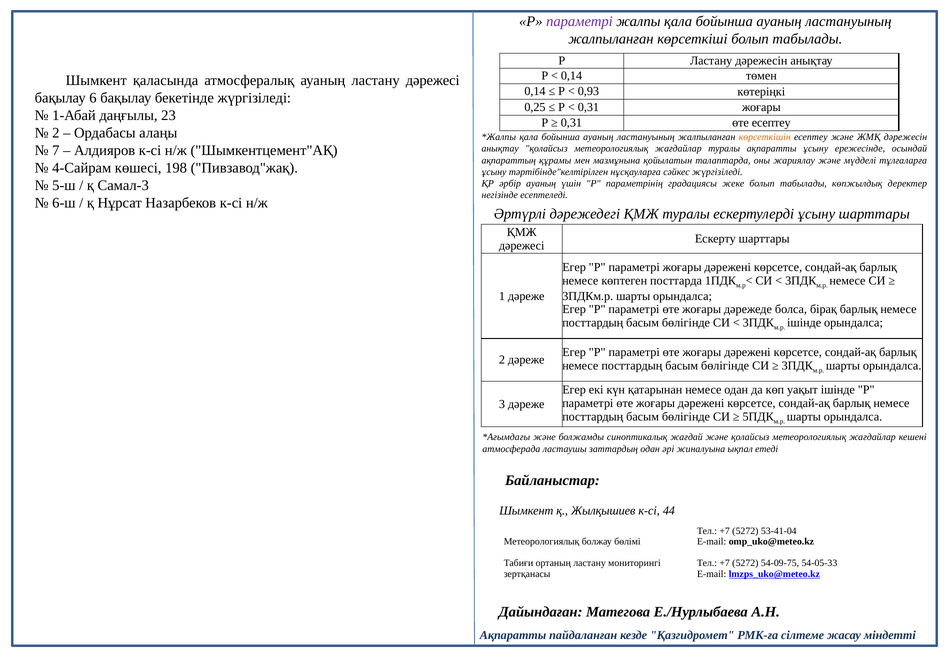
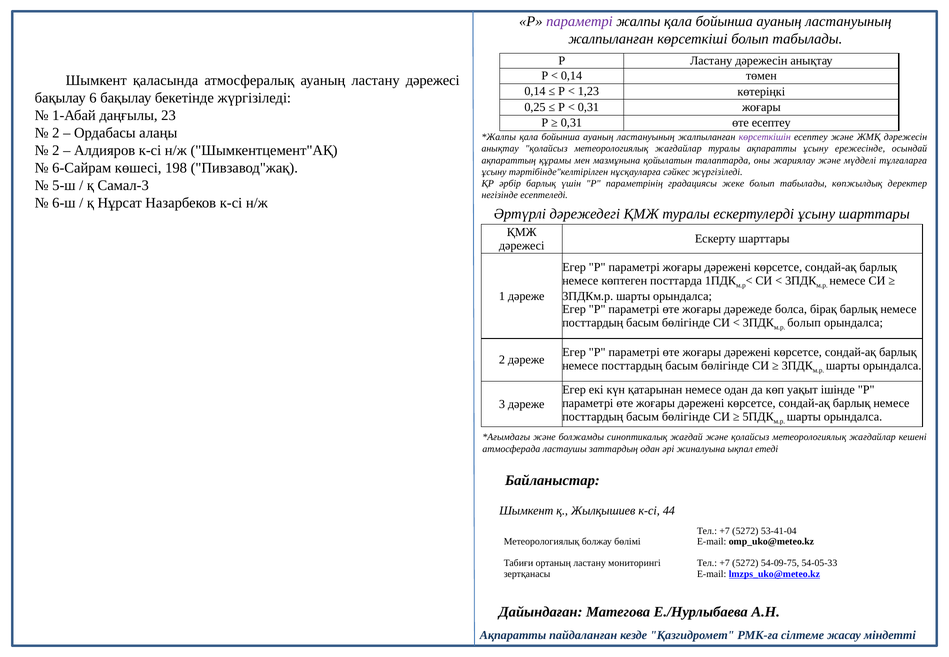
0,93: 0,93 -> 1,23
көрсеткішін colour: orange -> purple
7 at (56, 150): 7 -> 2
4-Сайрам: 4-Сайрам -> 6-Сайрам
әрбір ауаның: ауаның -> барлық
ішінде at (804, 323): ішінде -> болып
